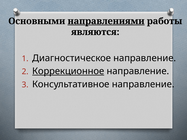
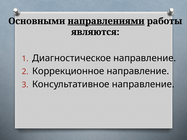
Коррекционное underline: present -> none
